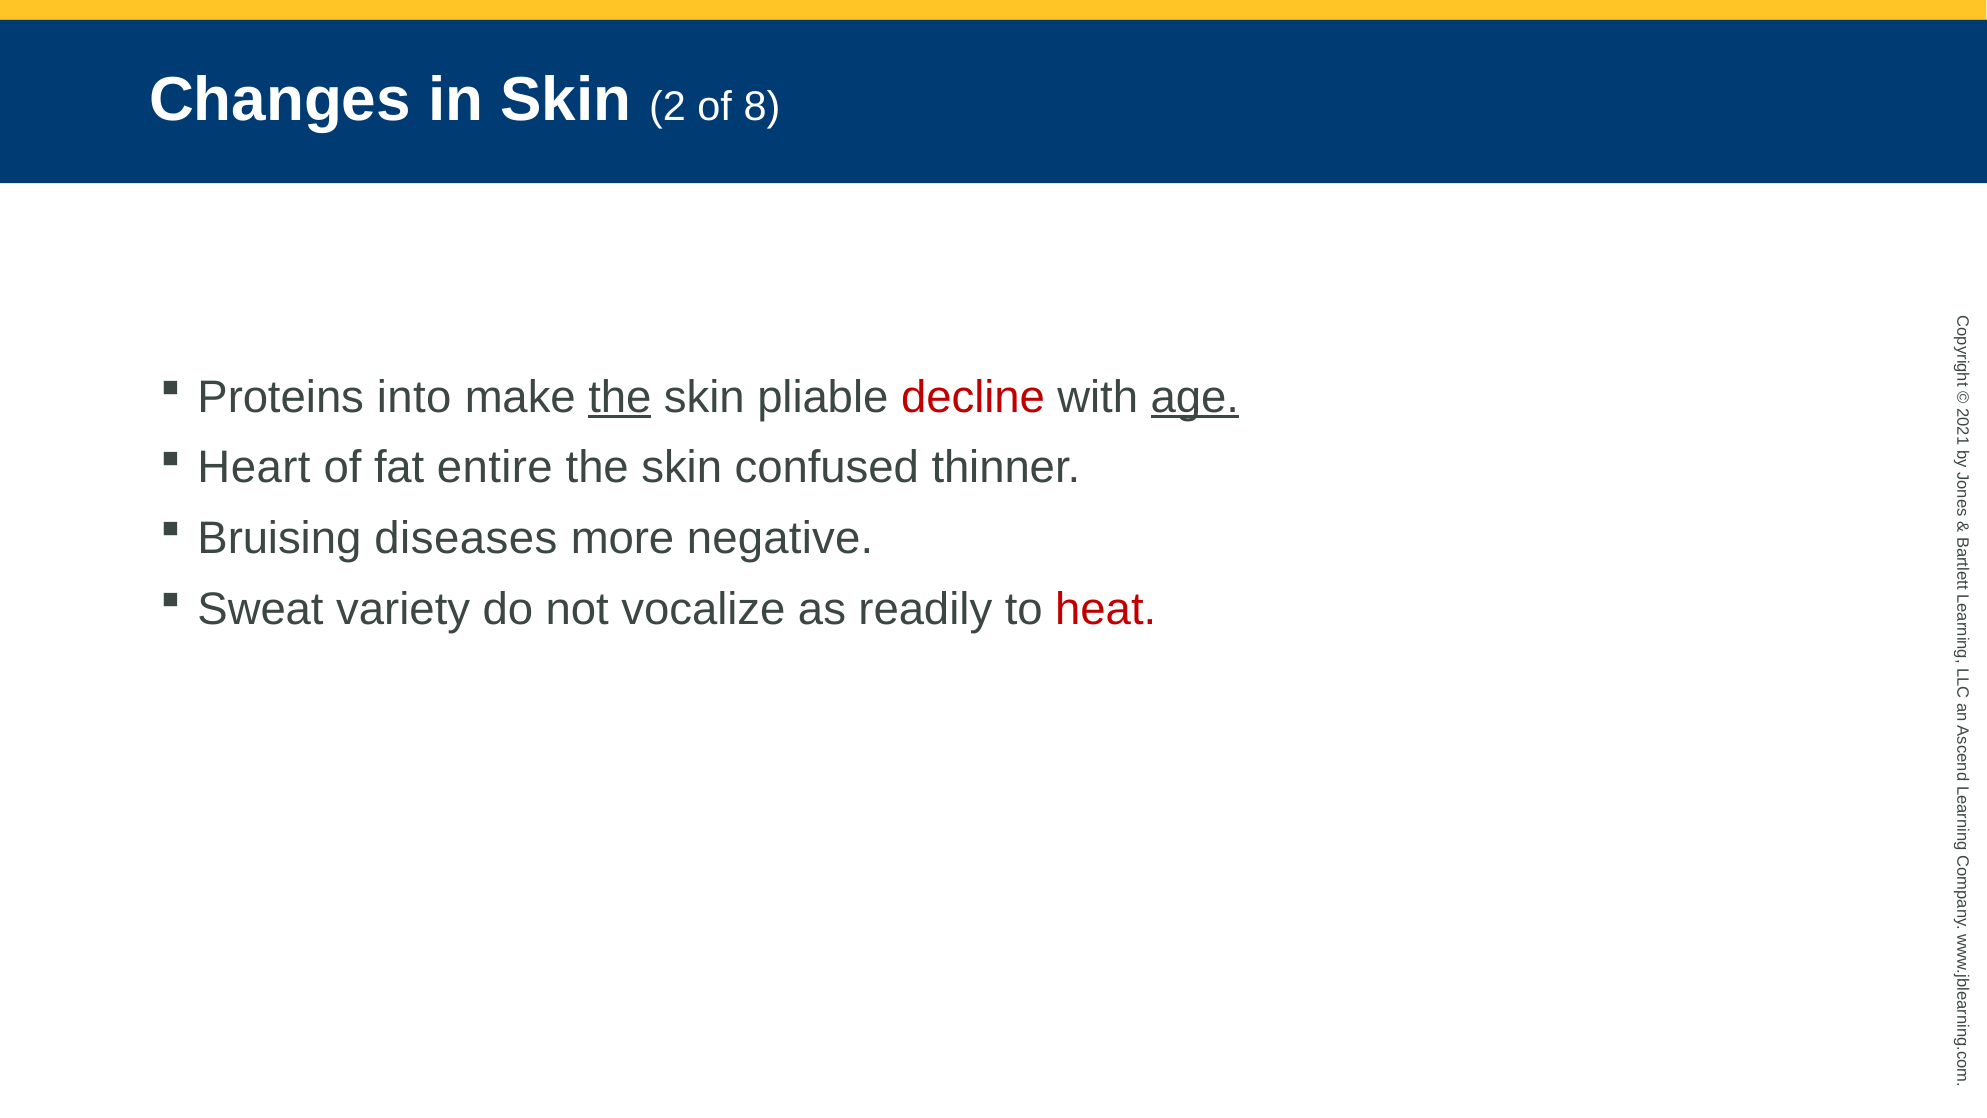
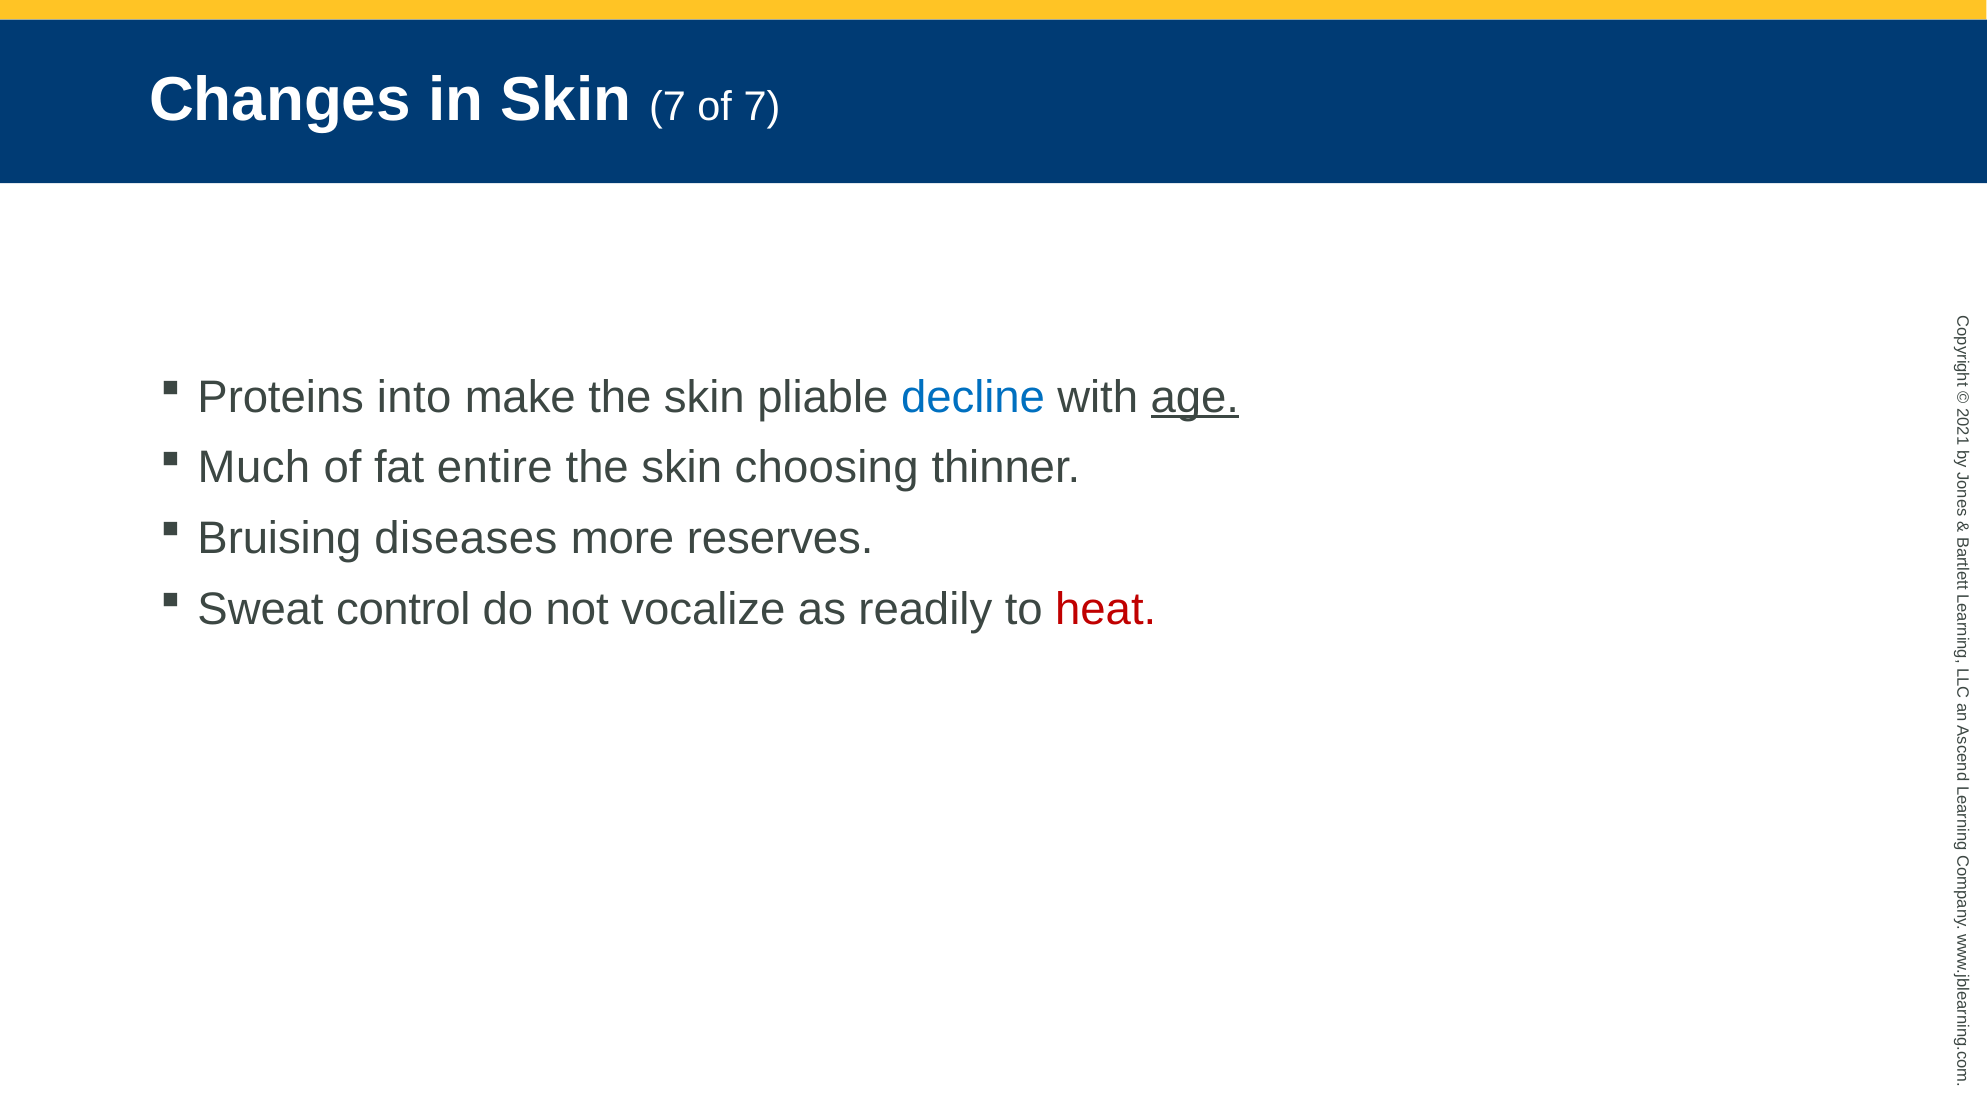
Skin 2: 2 -> 7
of 8: 8 -> 7
the at (620, 397) underline: present -> none
decline colour: red -> blue
Heart: Heart -> Much
confused: confused -> choosing
negative: negative -> reserves
variety: variety -> control
